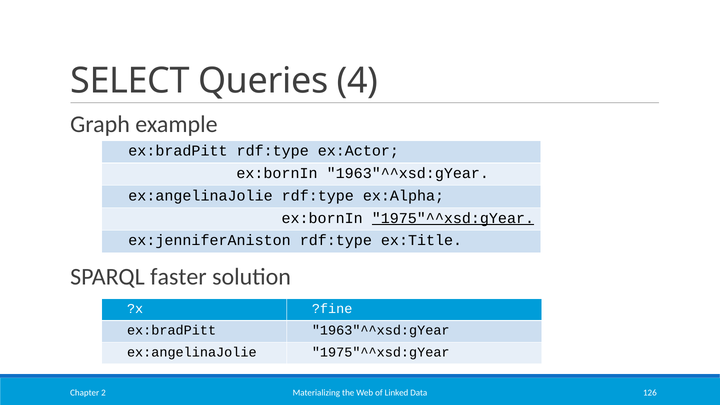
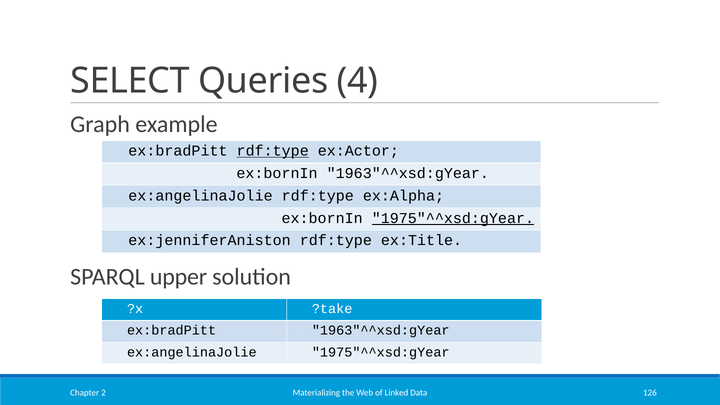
rdf:type at (273, 151) underline: none -> present
faster: faster -> upper
?fine: ?fine -> ?take
